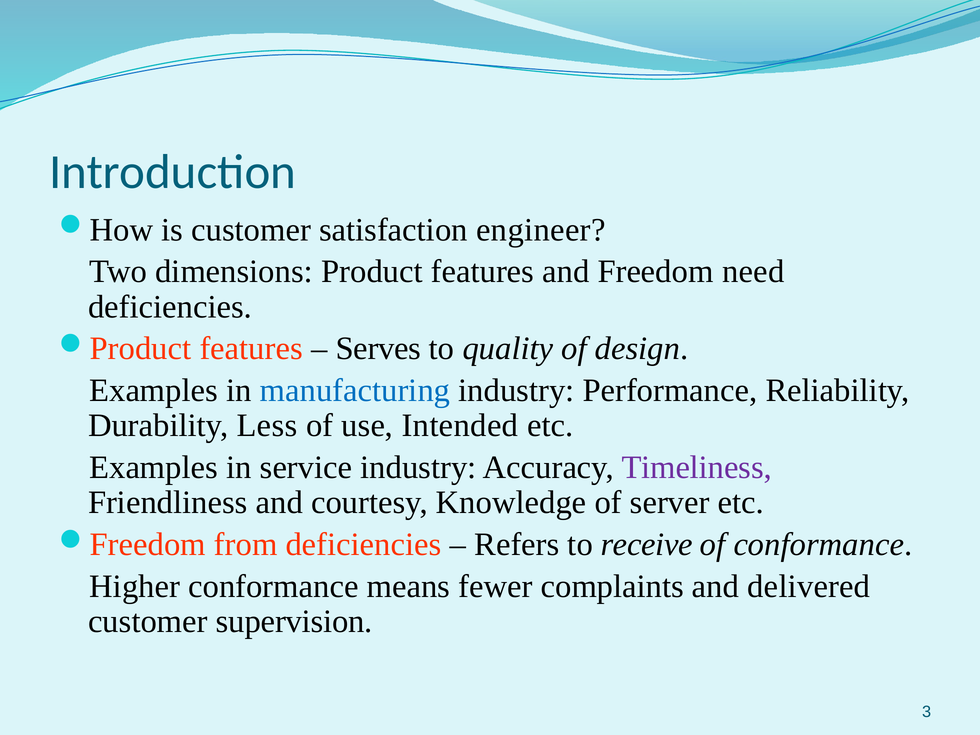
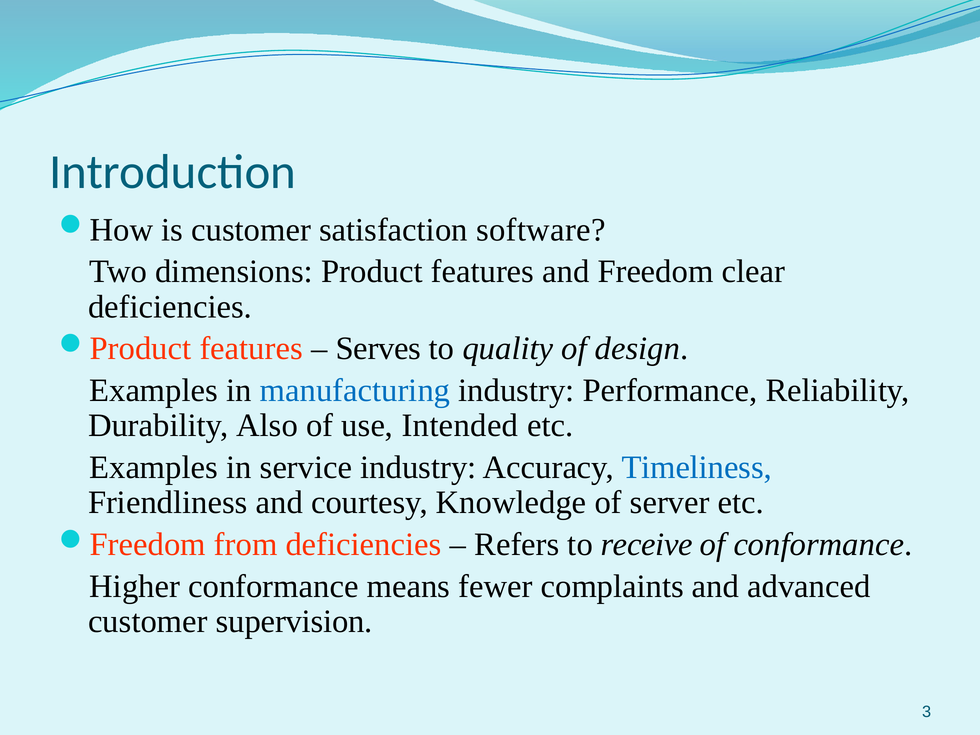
engineer: engineer -> software
need: need -> clear
Less: Less -> Also
Timeliness colour: purple -> blue
delivered: delivered -> advanced
